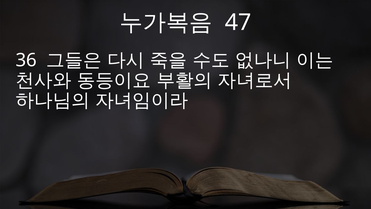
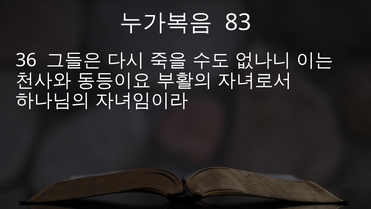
47: 47 -> 83
